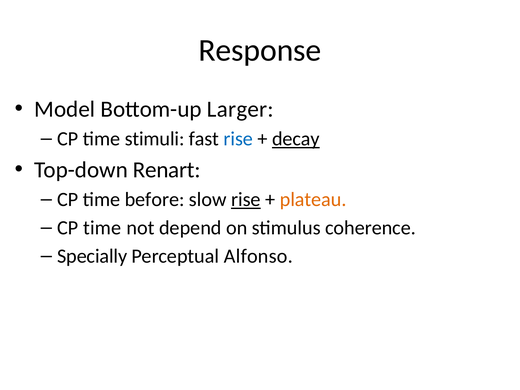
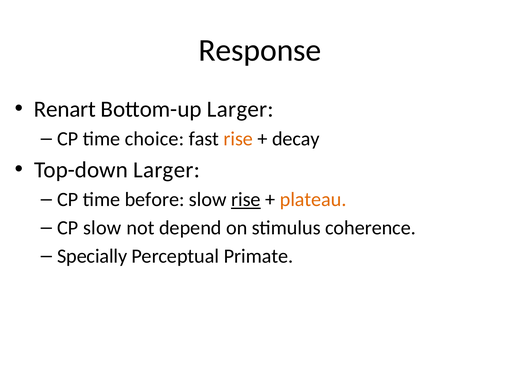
Model: Model -> Renart
stimuli: stimuli -> choice
rise at (238, 139) colour: blue -> orange
decay underline: present -> none
Top-down Renart: Renart -> Larger
time at (102, 228): time -> slow
Alfonso: Alfonso -> Primate
